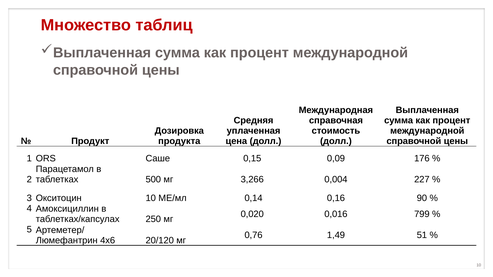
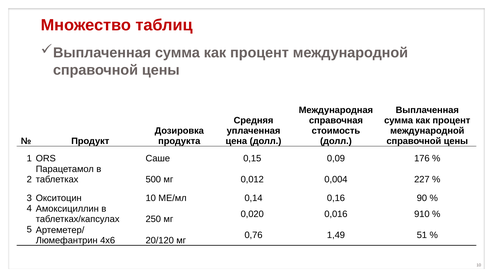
3,266: 3,266 -> 0,012
799: 799 -> 910
